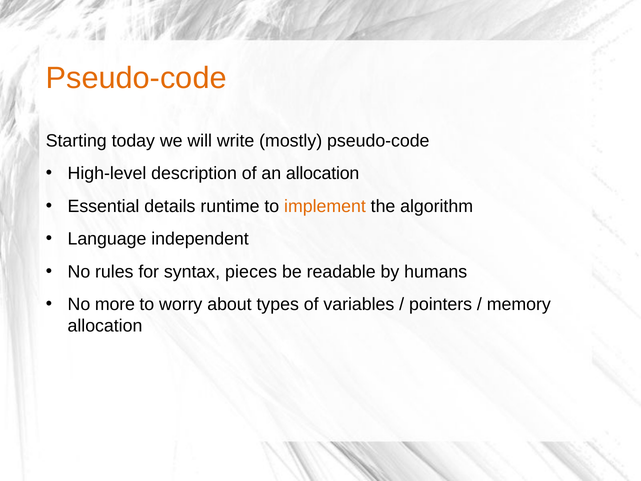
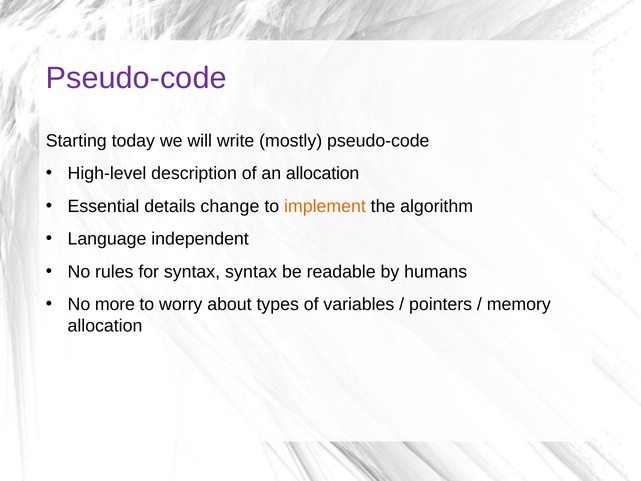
Pseudo-code at (136, 78) colour: orange -> purple
runtime: runtime -> change
syntax pieces: pieces -> syntax
